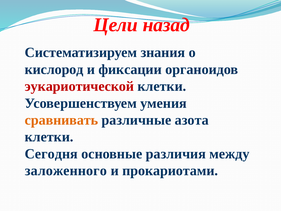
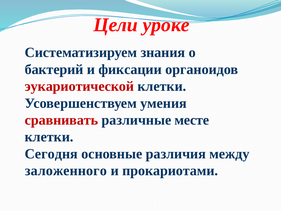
назад: назад -> уроке
кислород: кислород -> бактерий
сравнивать colour: orange -> red
азота: азота -> месте
